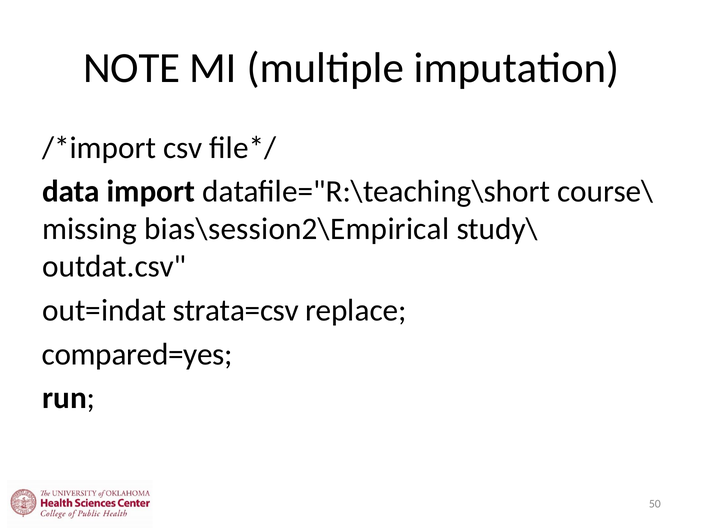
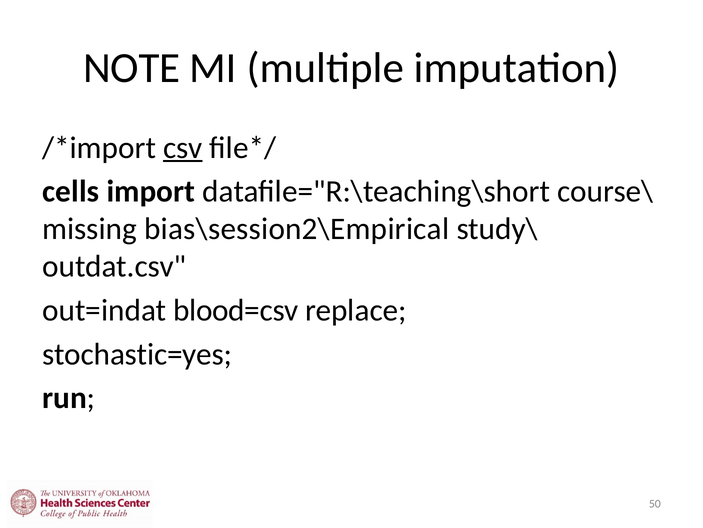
csv underline: none -> present
data: data -> cells
strata=csv: strata=csv -> blood=csv
compared=yes: compared=yes -> stochastic=yes
